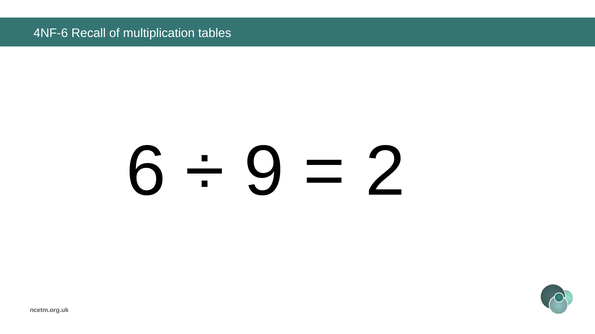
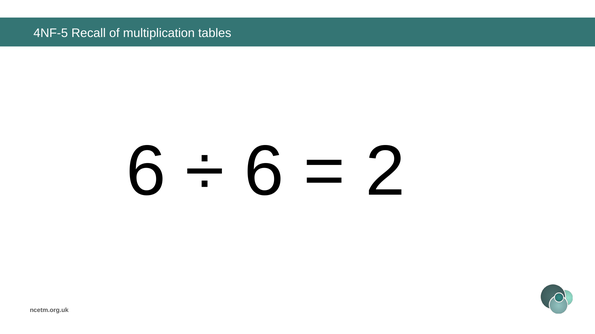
4NF-6: 4NF-6 -> 4NF-5
9 at (264, 172): 9 -> 6
